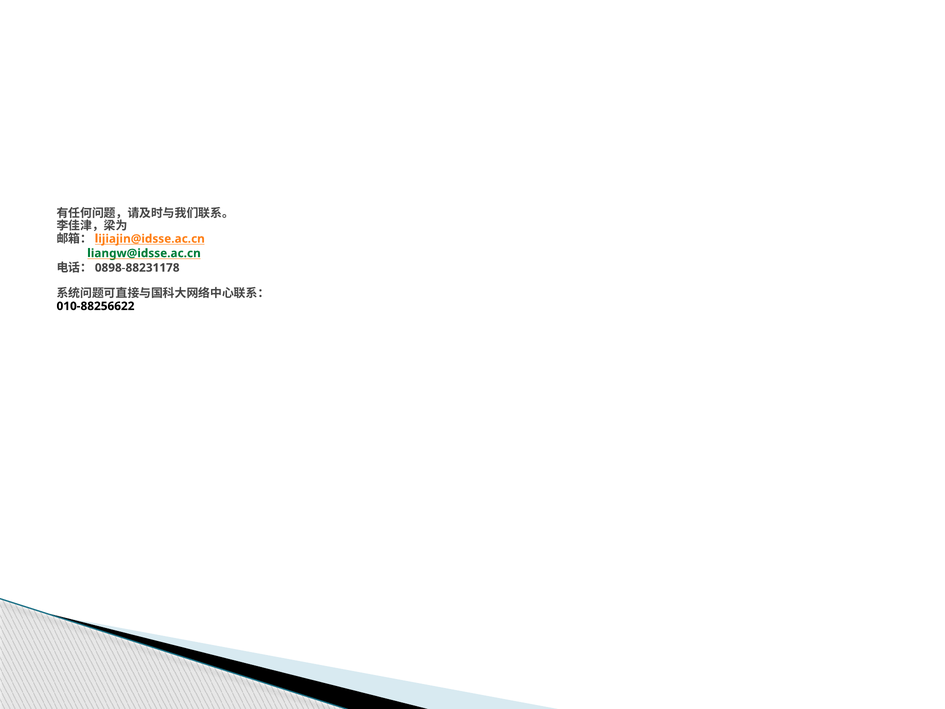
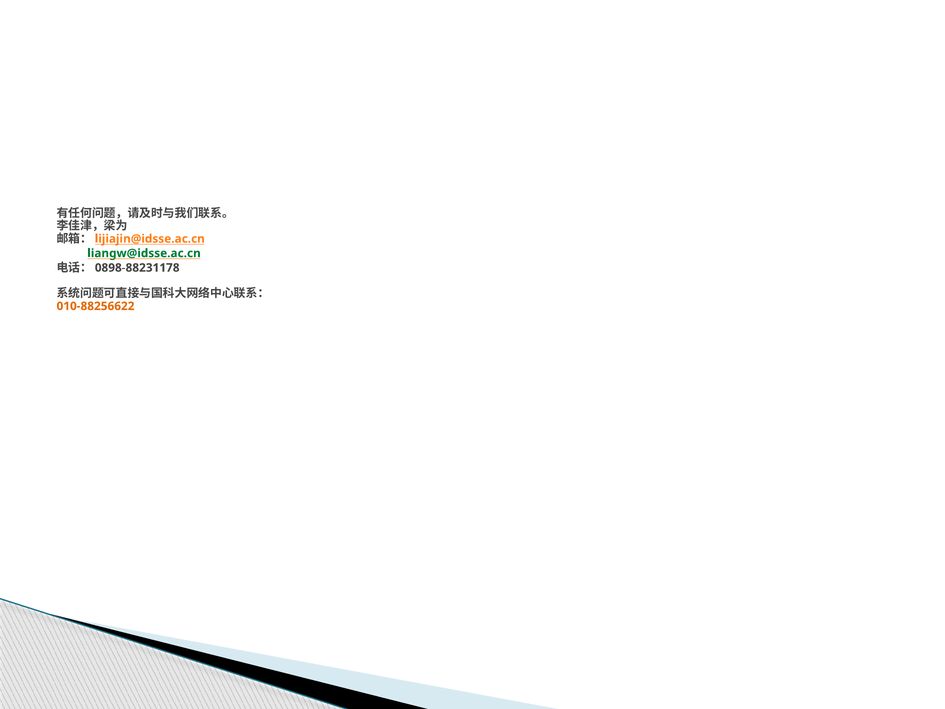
010-88256622 colour: black -> orange
